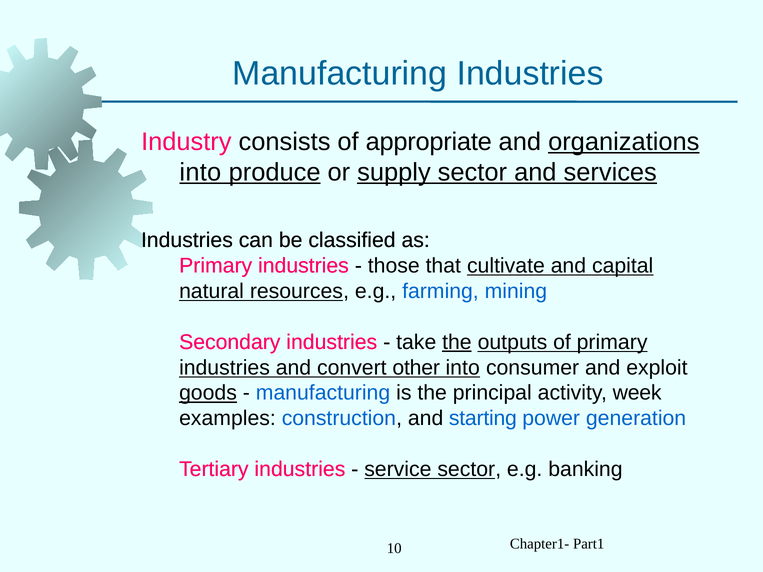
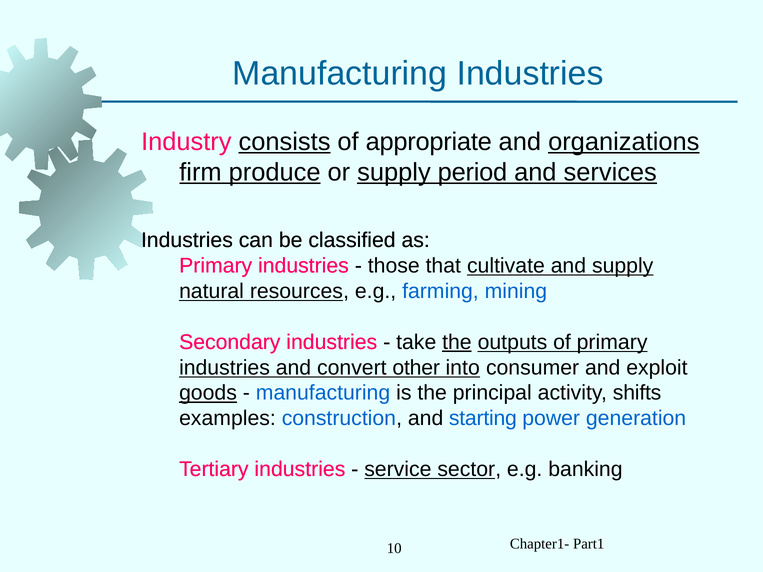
consists underline: none -> present
into at (200, 172): into -> firm
supply sector: sector -> period
and capital: capital -> supply
week: week -> shifts
